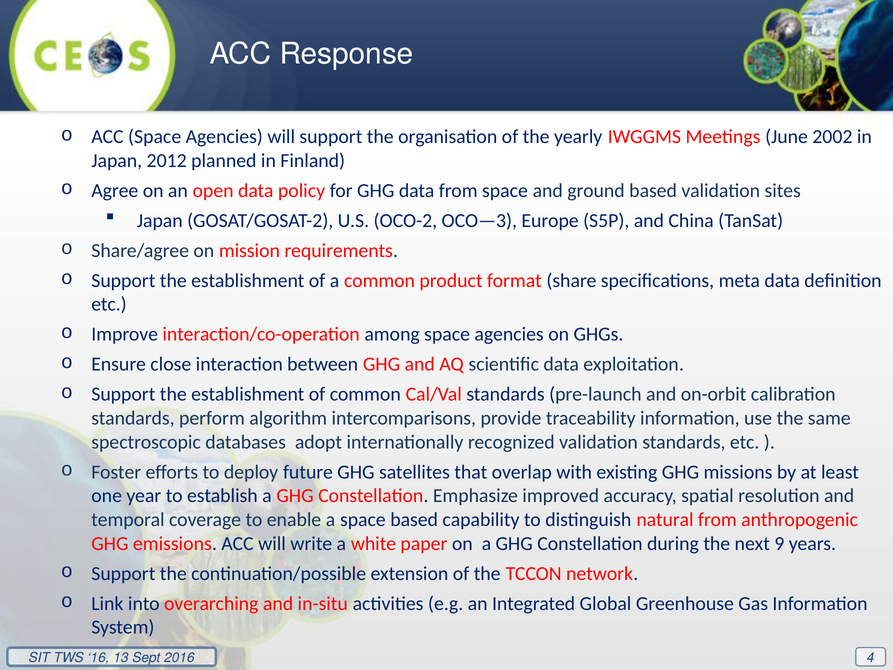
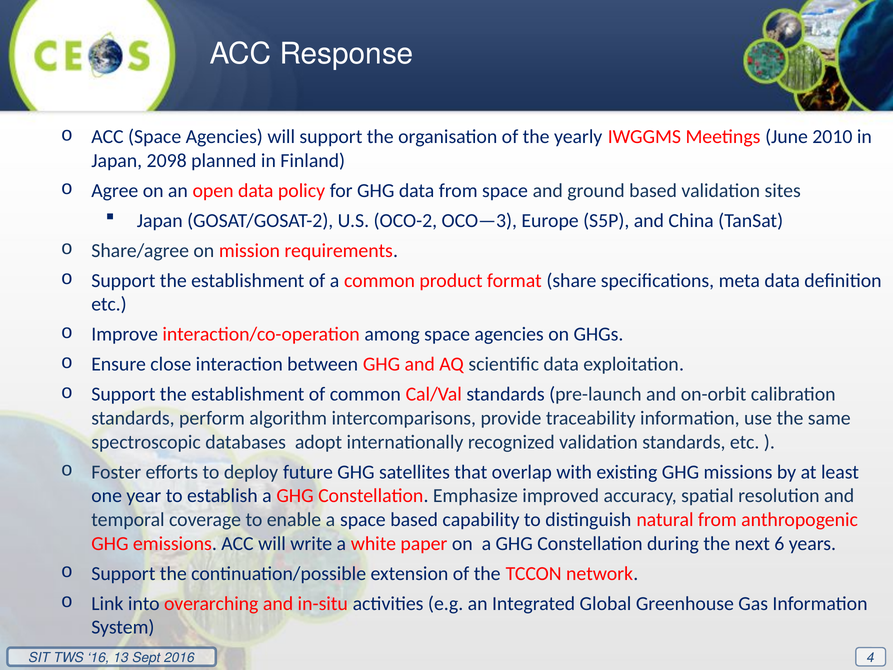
2002: 2002 -> 2010
2012: 2012 -> 2098
9: 9 -> 6
